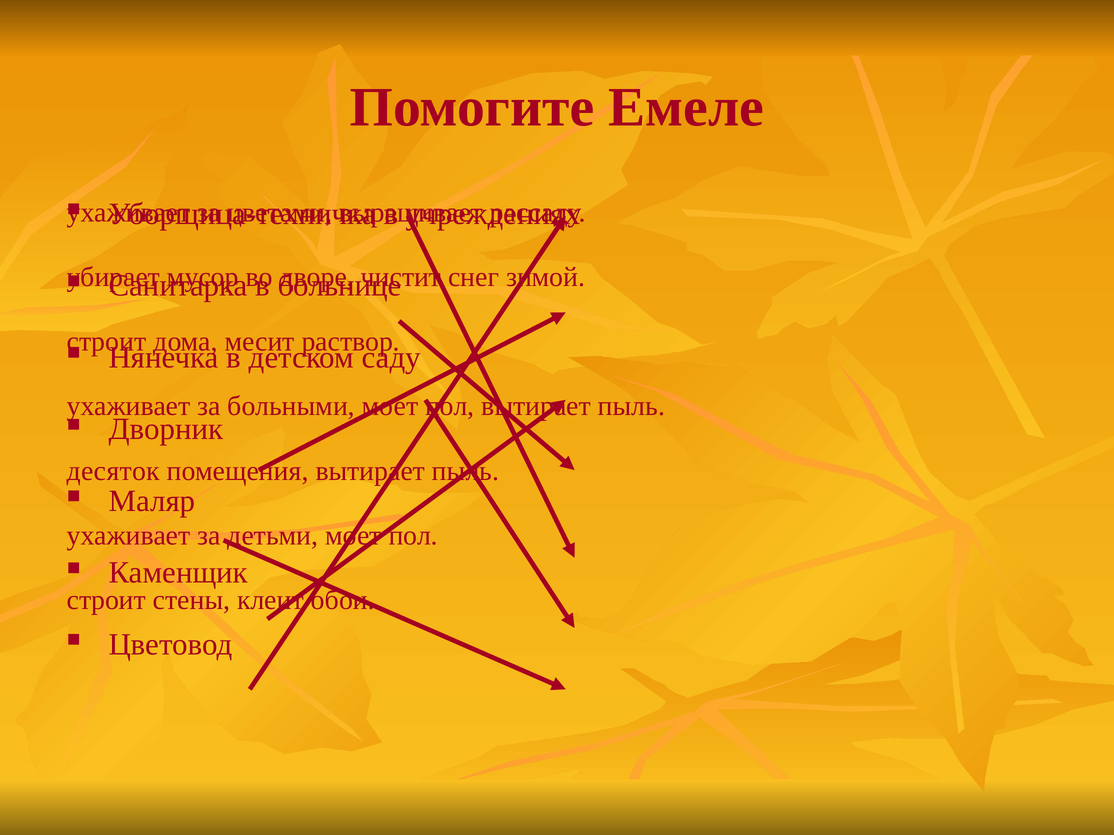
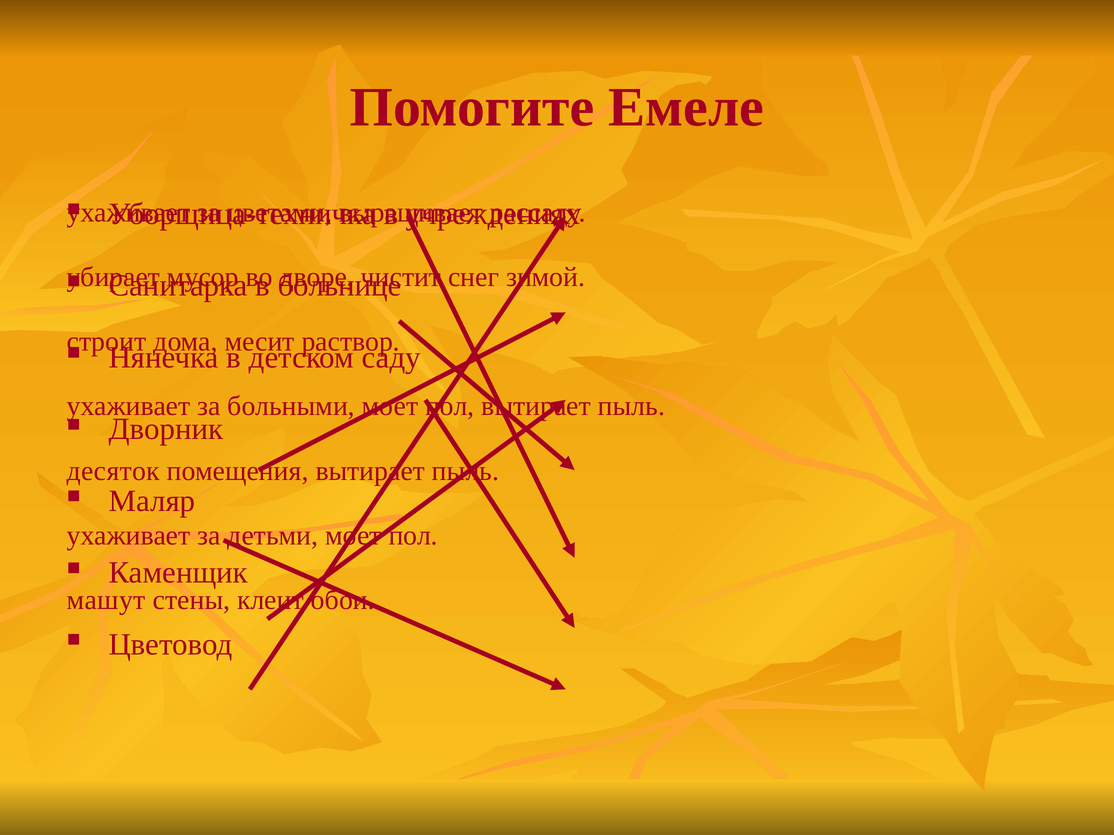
строит at (106, 600): строит -> машут
